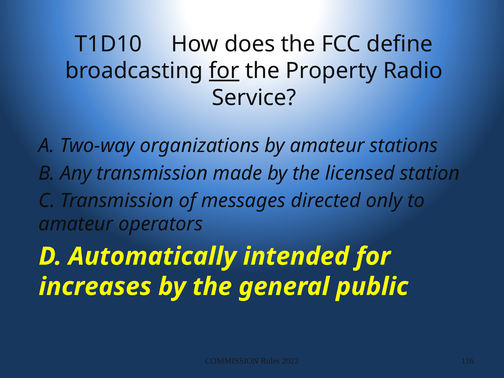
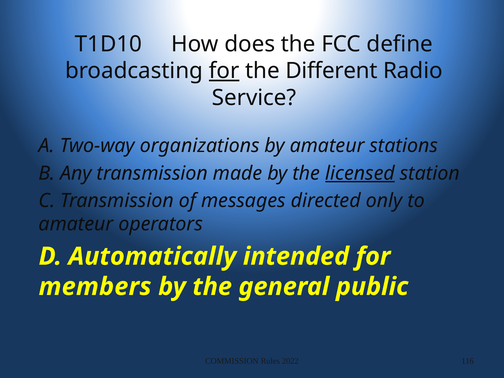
Property: Property -> Different
licensed underline: none -> present
increases: increases -> members
